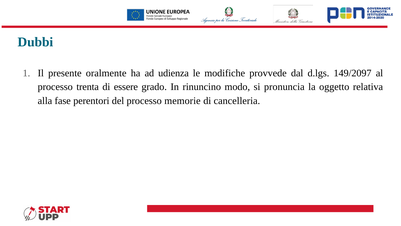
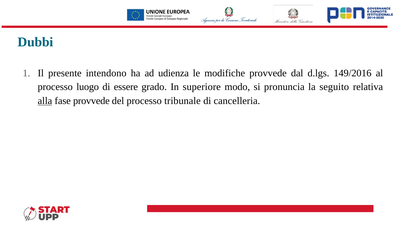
oralmente: oralmente -> intendono
149/2097: 149/2097 -> 149/2016
trenta: trenta -> luogo
rinuncino: rinuncino -> superiore
oggetto: oggetto -> seguito
alla underline: none -> present
fase perentori: perentori -> provvede
memorie: memorie -> tribunale
